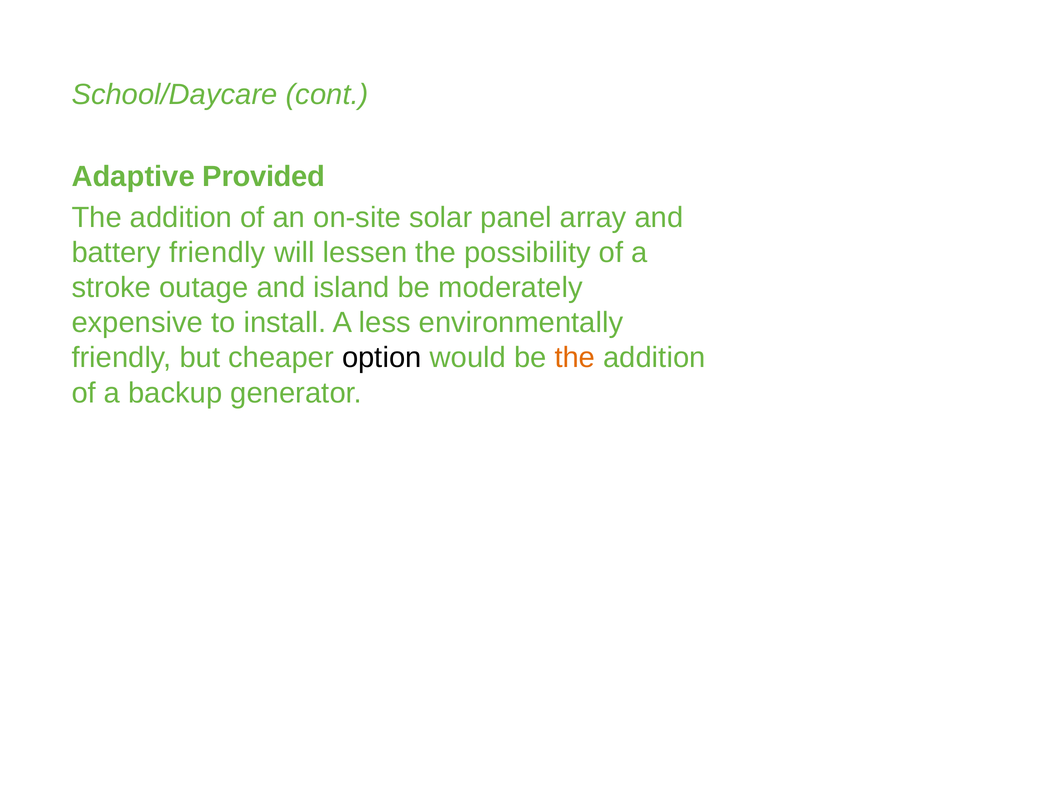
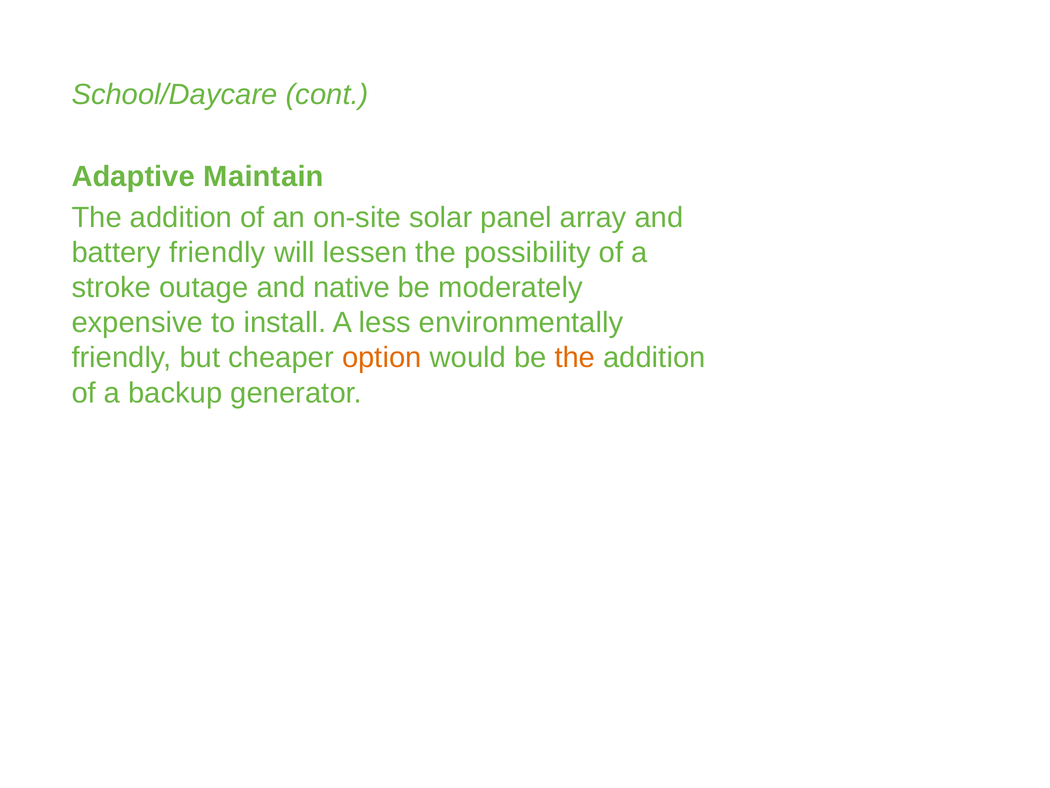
Provided: Provided -> Maintain
island: island -> native
option colour: black -> orange
